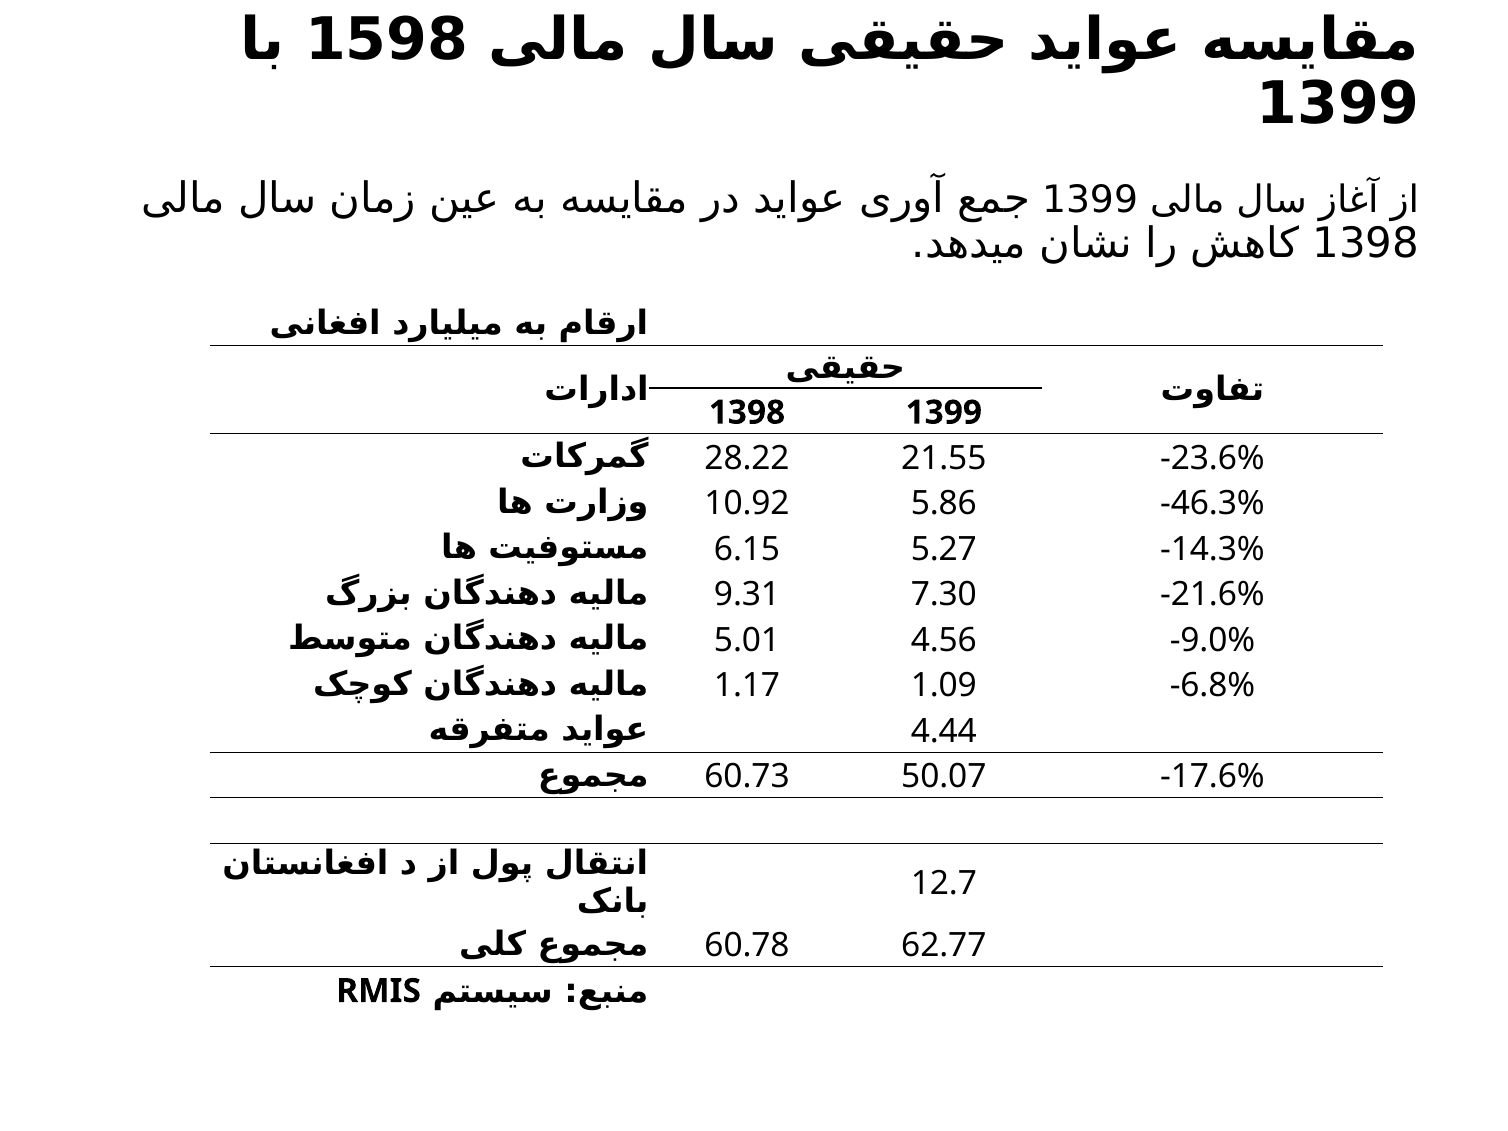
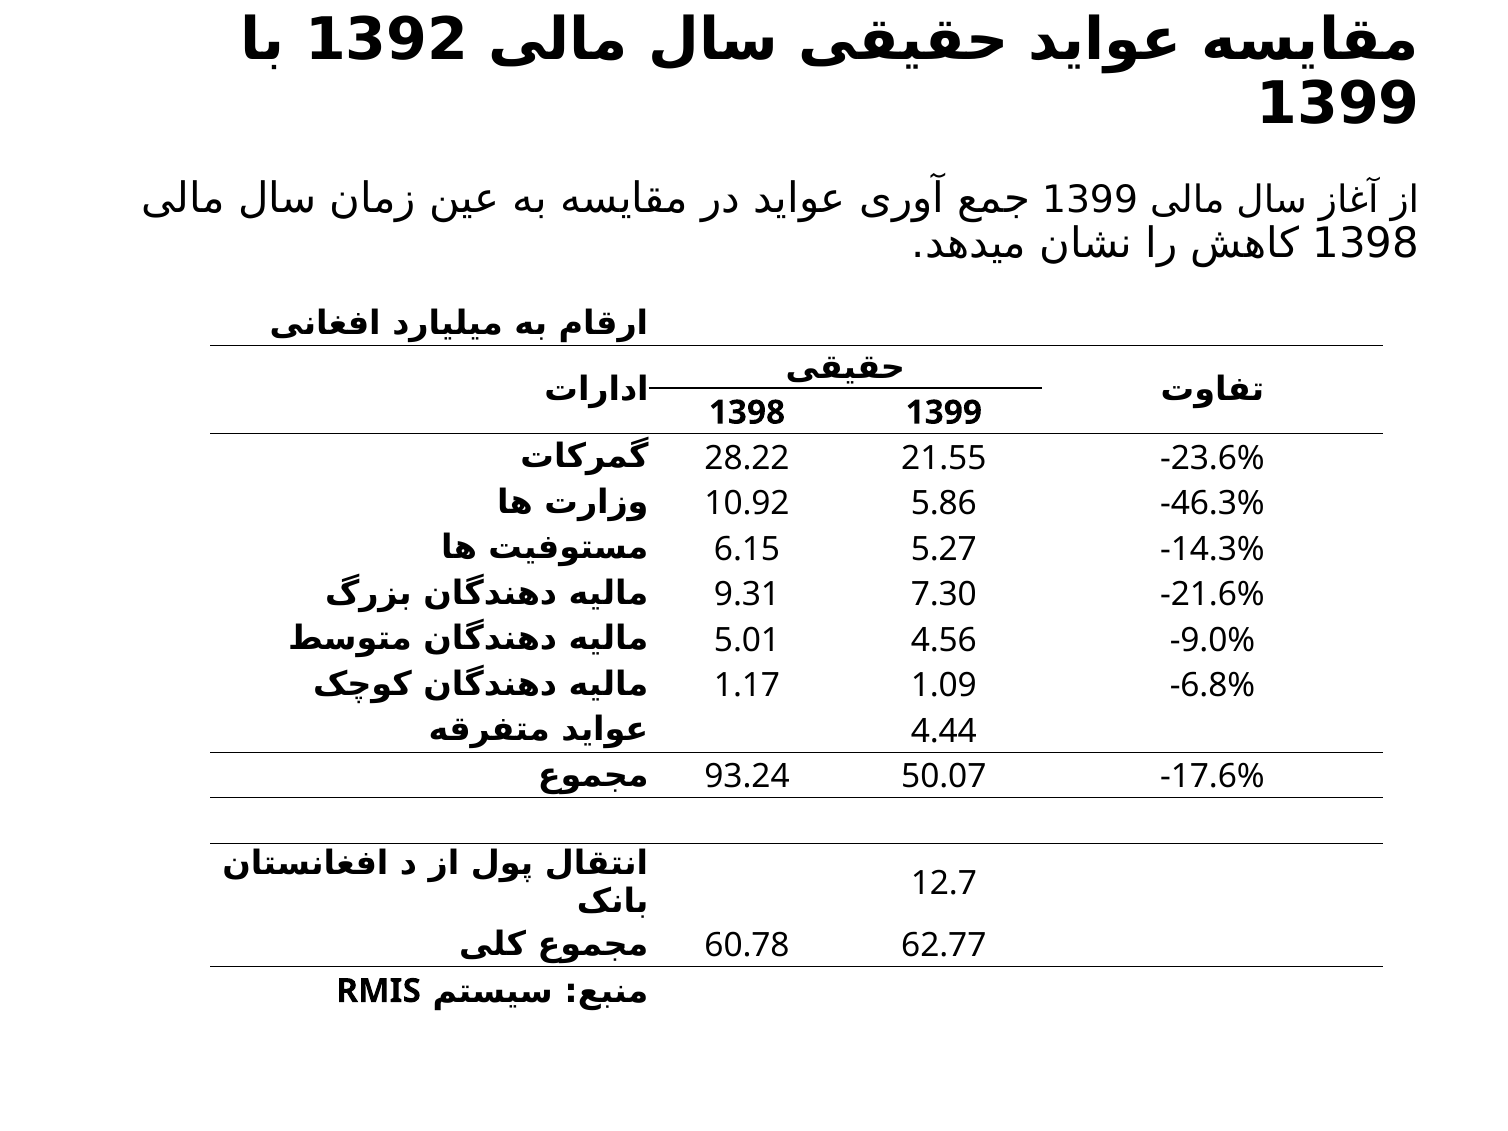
1598: 1598 -> 1392
60.73: 60.73 -> 93.24
